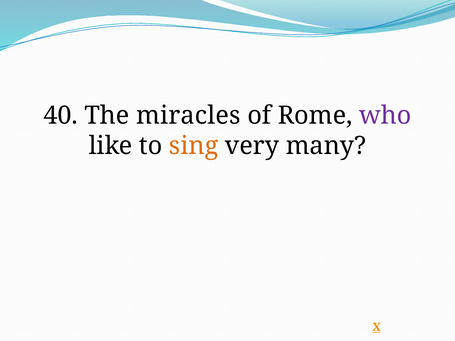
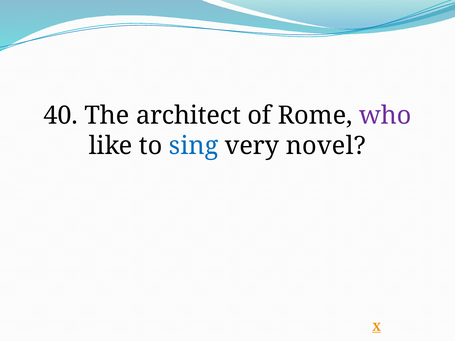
miracles: miracles -> architect
sing colour: orange -> blue
many: many -> novel
